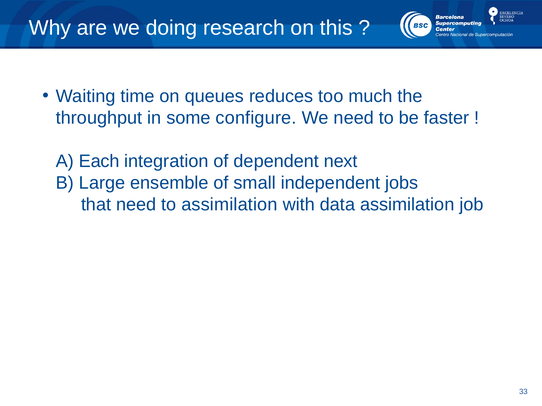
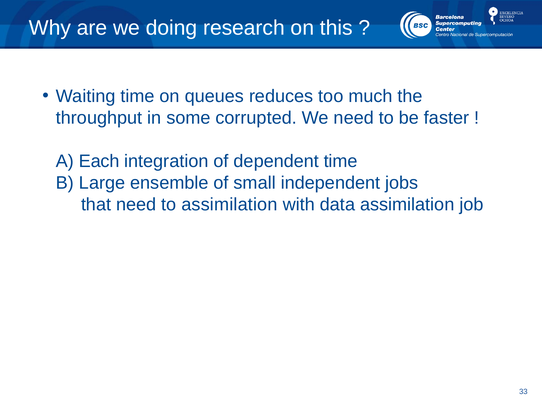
configure: configure -> corrupted
dependent next: next -> time
